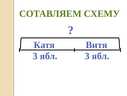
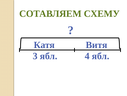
ябл 3: 3 -> 4
